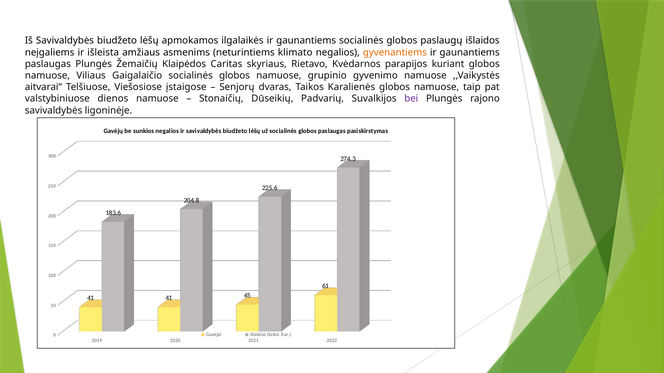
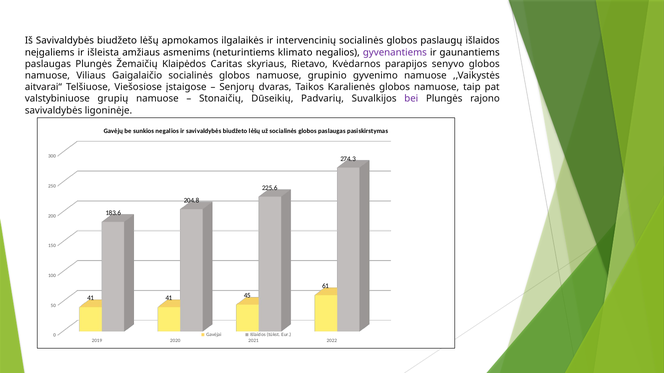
ilgalaikės ir gaunantiems: gaunantiems -> intervencinių
gyvenantiems colour: orange -> purple
kuriant: kuriant -> senyvo
dienos: dienos -> grupių
